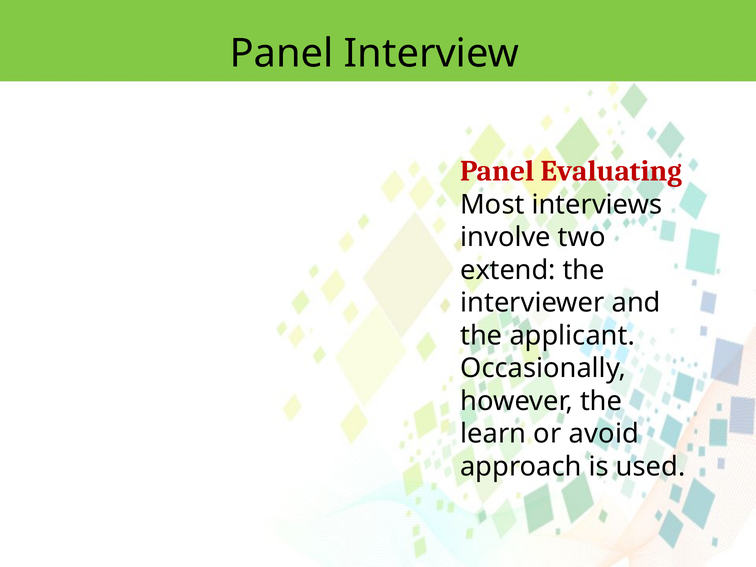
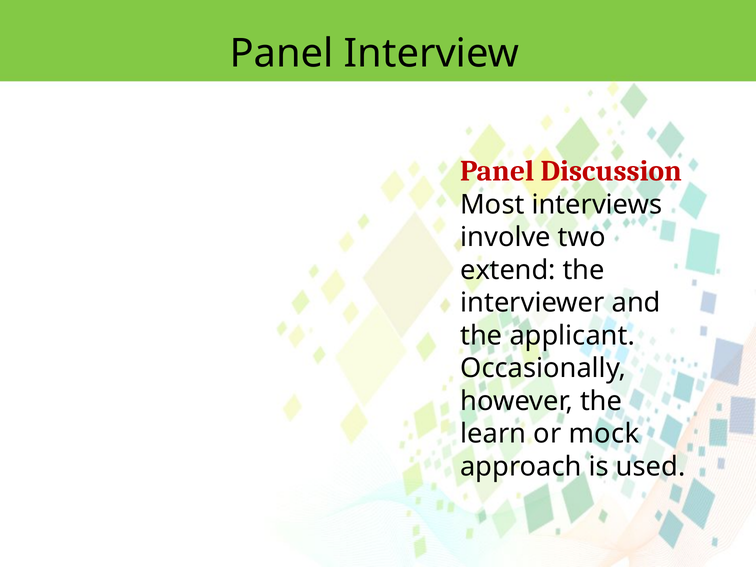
Evaluating: Evaluating -> Discussion
avoid: avoid -> mock
